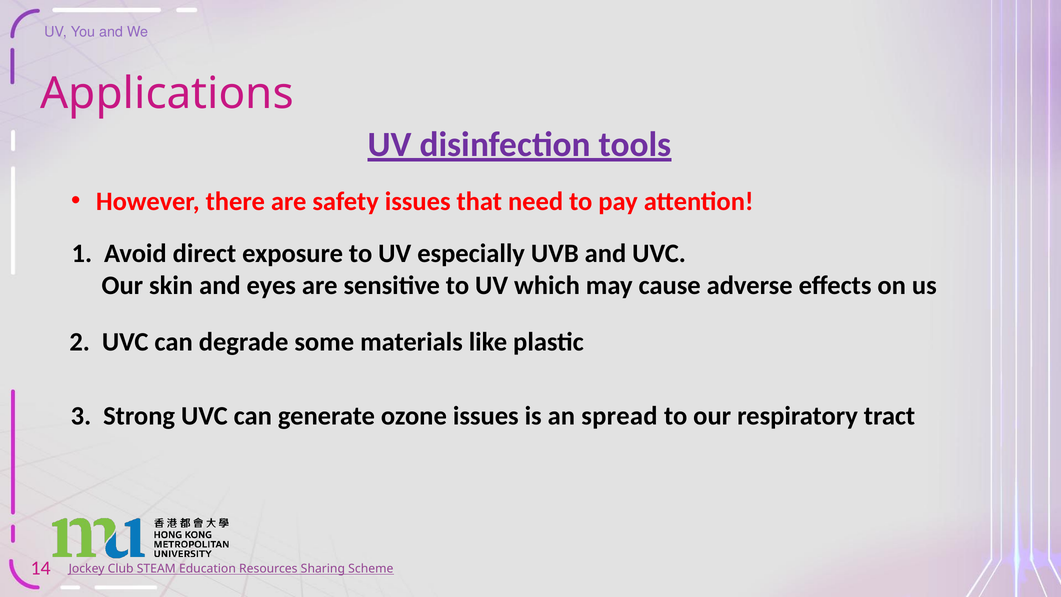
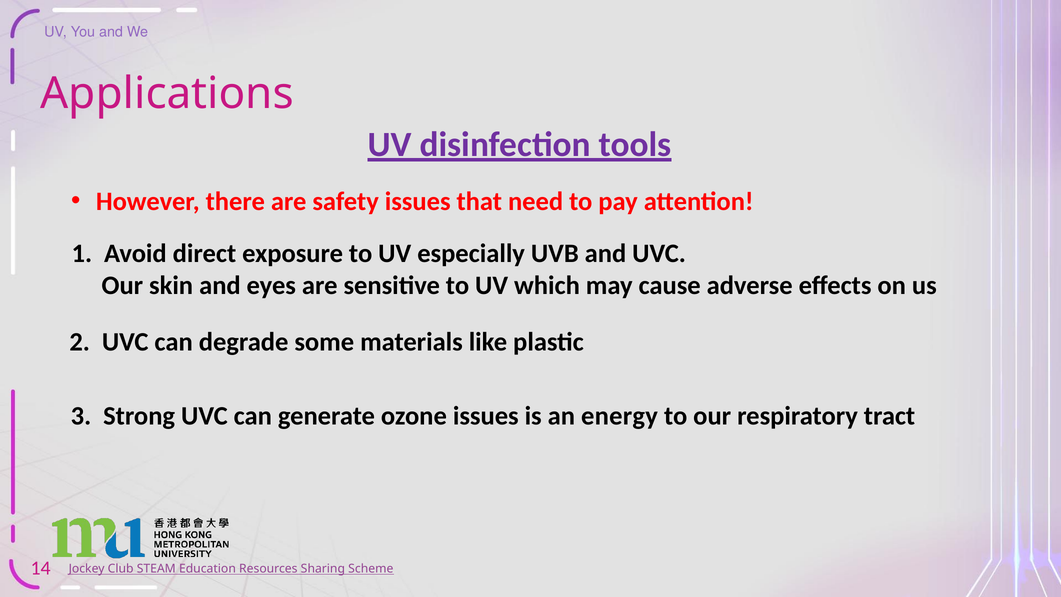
spread: spread -> energy
